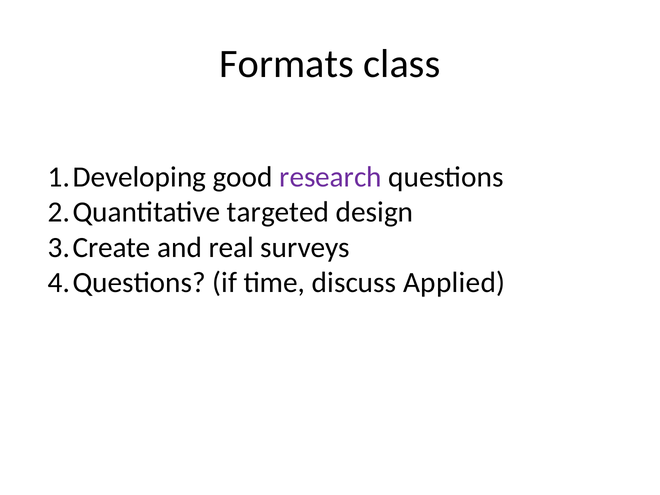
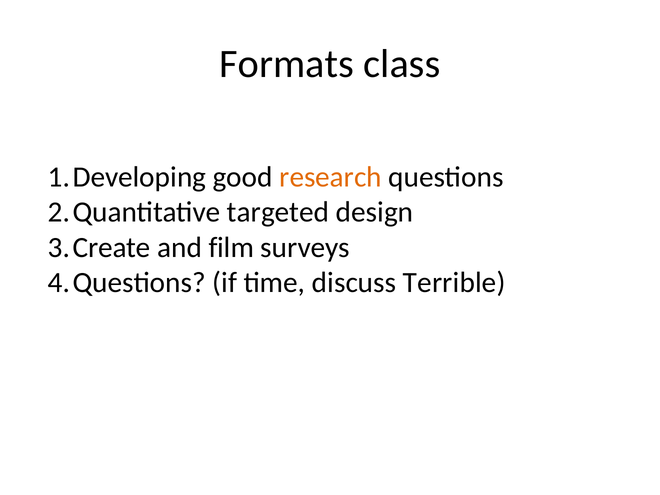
research colour: purple -> orange
real: real -> film
Applied: Applied -> Terrible
